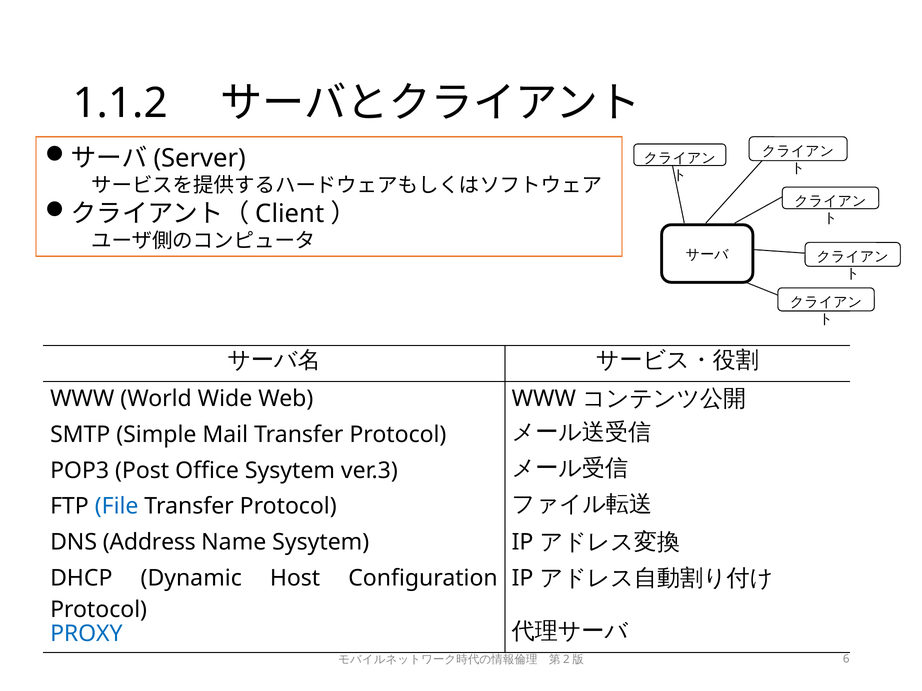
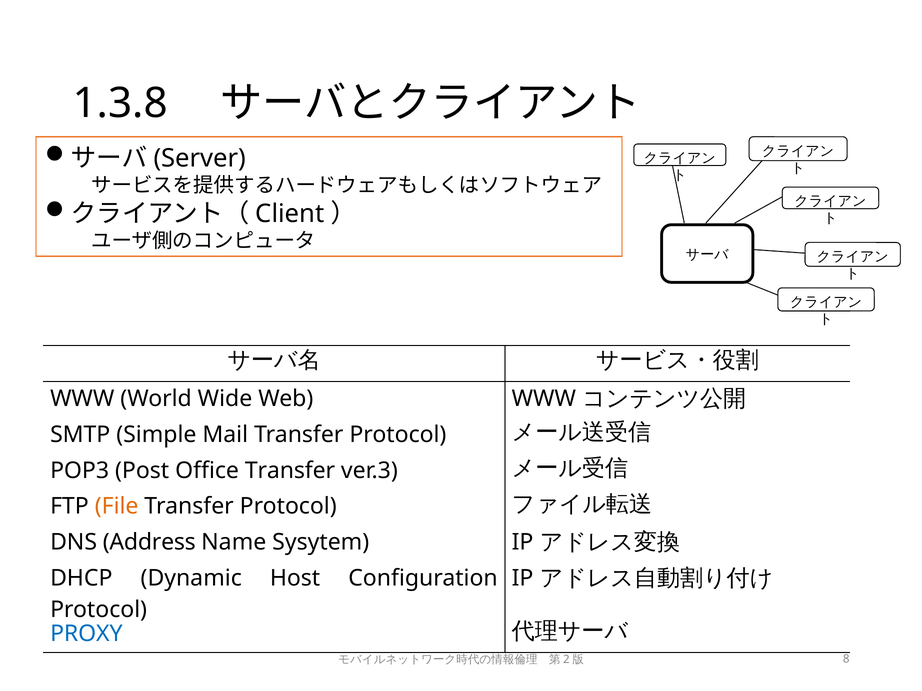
1.1.2: 1.1.2 -> 1.3.8
Office Sysytem: Sysytem -> Transfer
File colour: blue -> orange
6: 6 -> 8
